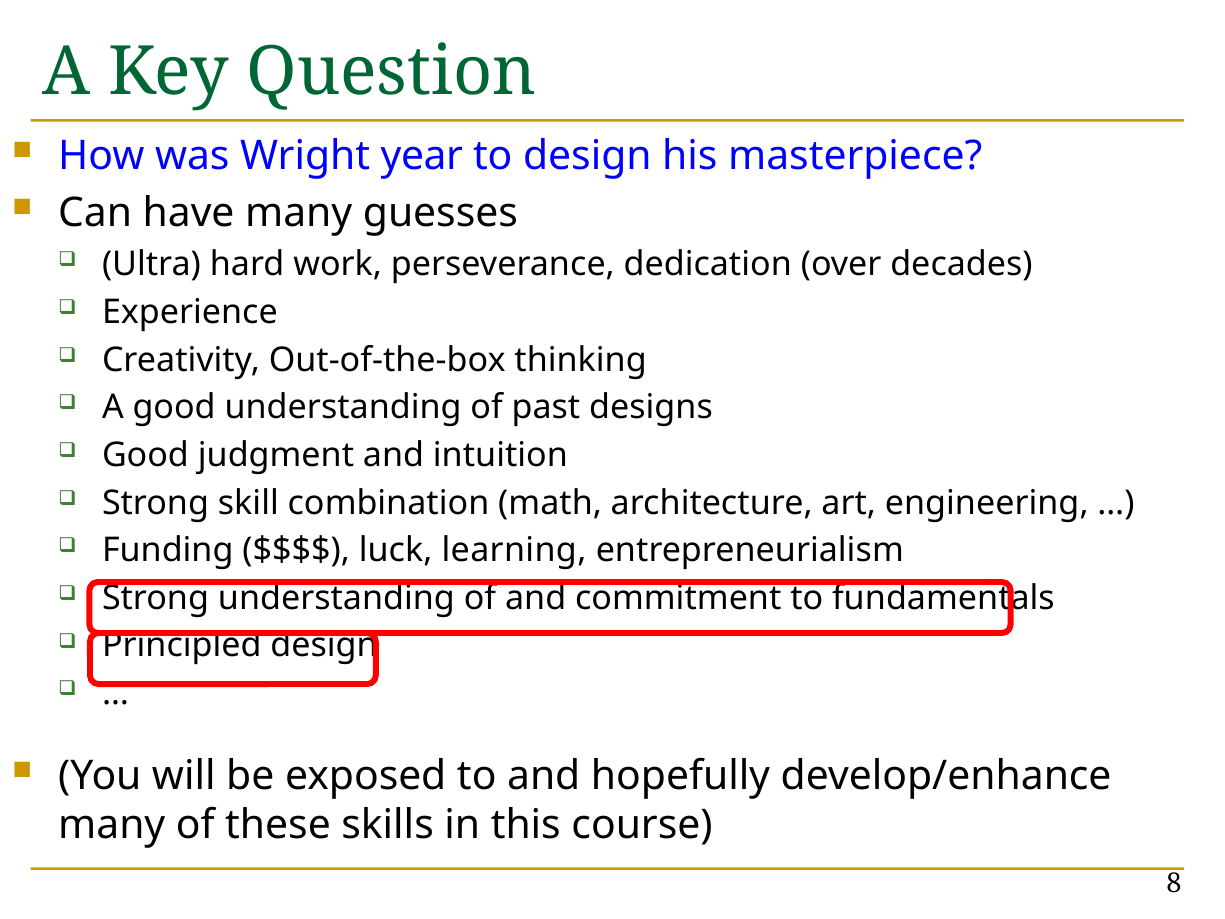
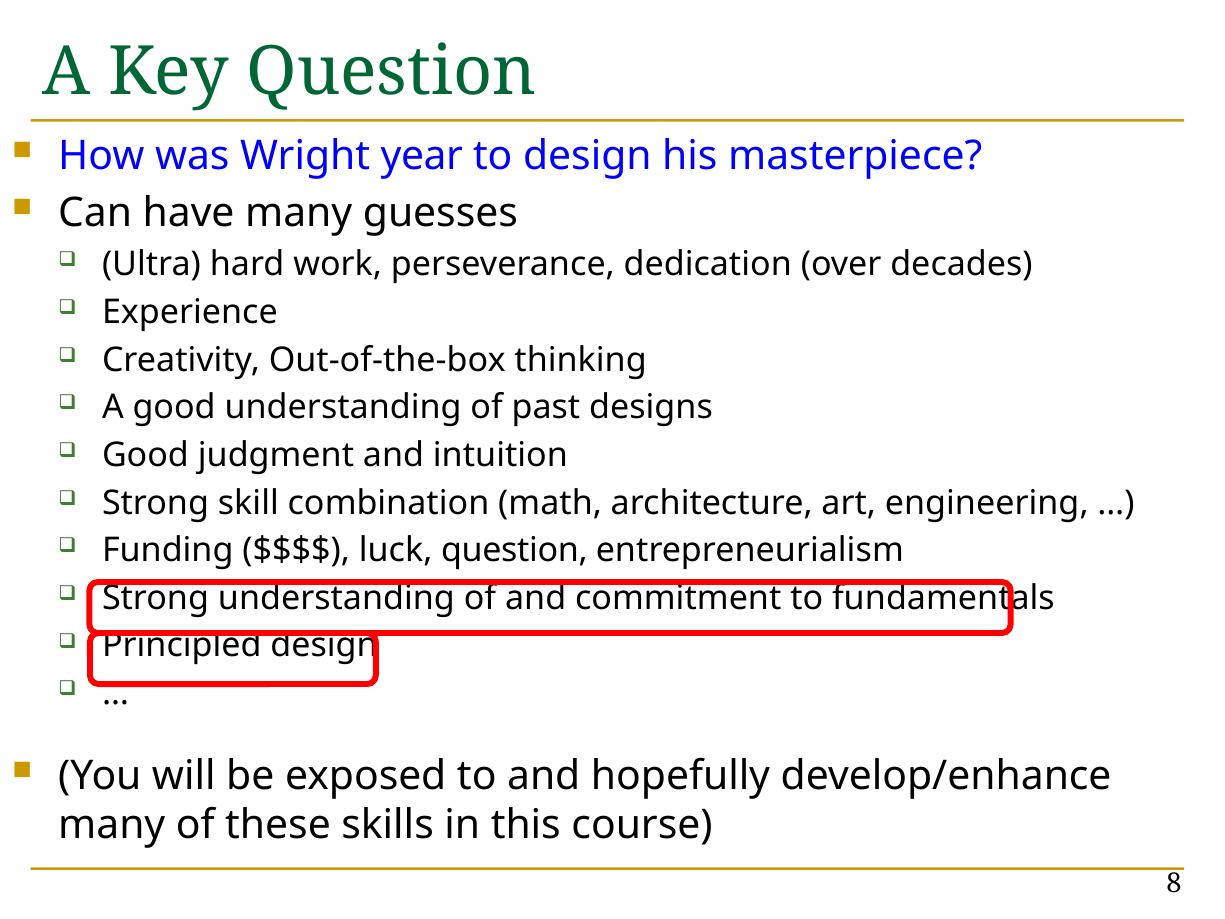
luck learning: learning -> question
